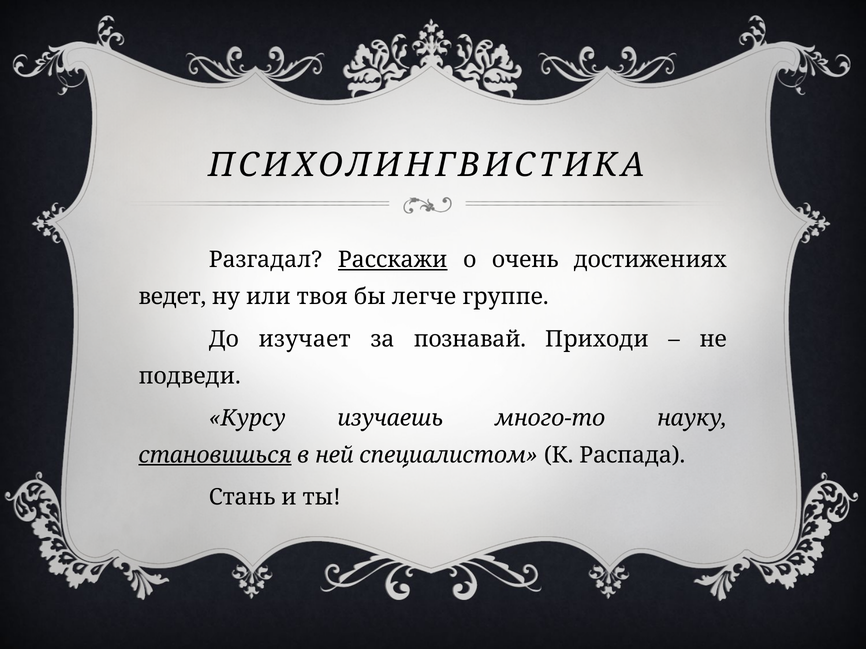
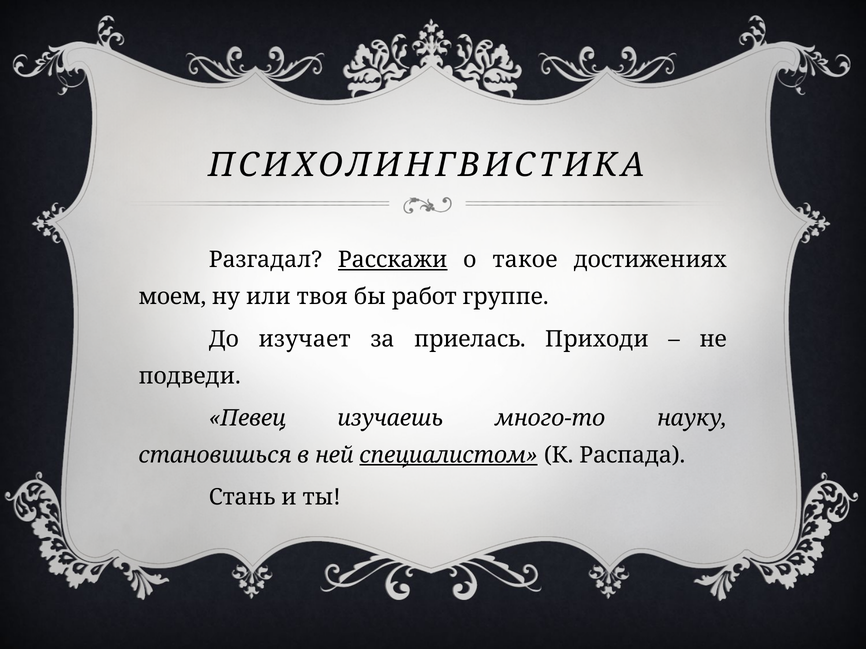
очень: очень -> такое
ведет: ведет -> моем
легче: легче -> работ
познавай: познавай -> приелась
Курсу: Курсу -> Певец
становишься underline: present -> none
специалистом underline: none -> present
